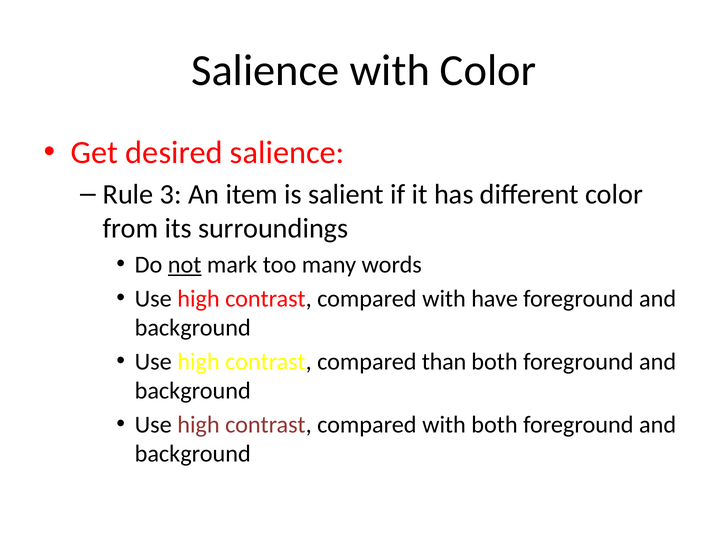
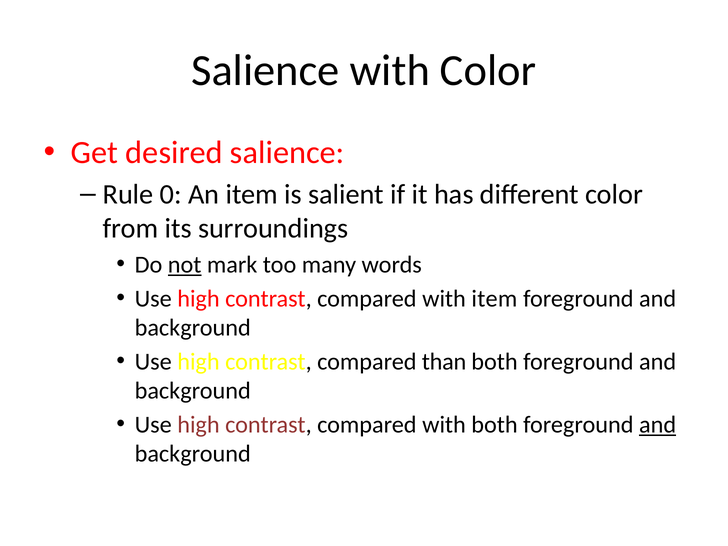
3: 3 -> 0
with have: have -> item
and at (658, 425) underline: none -> present
